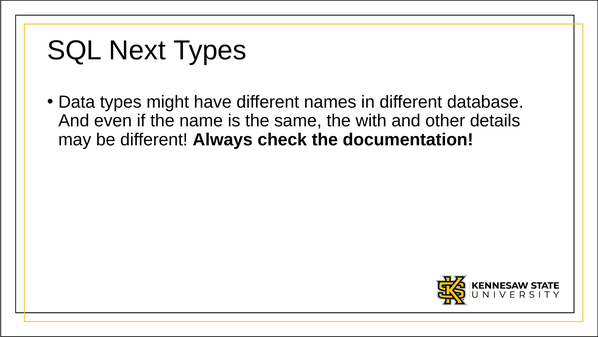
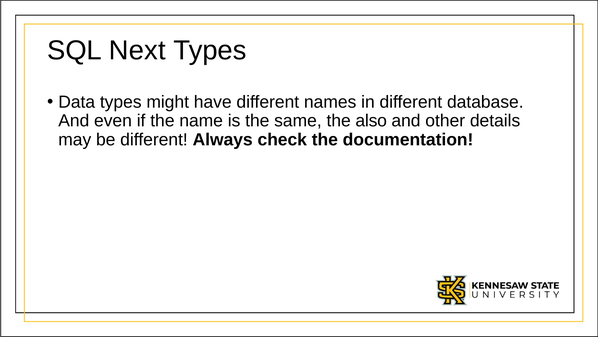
with: with -> also
